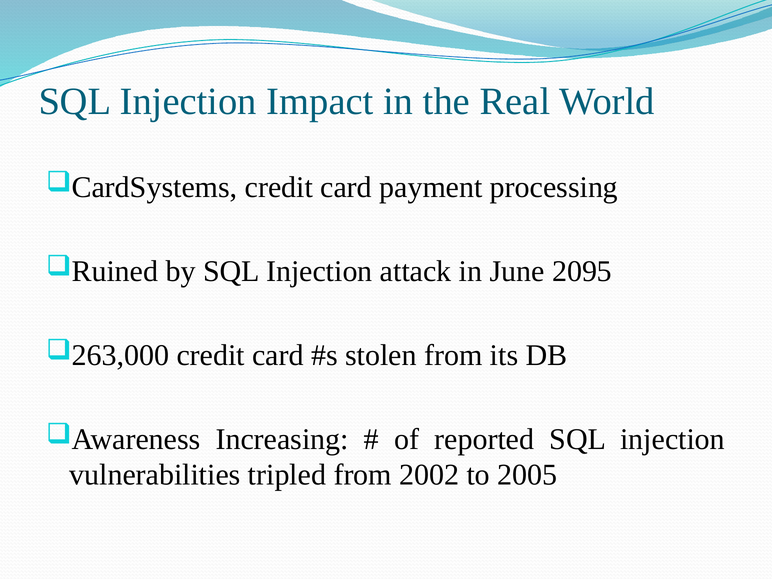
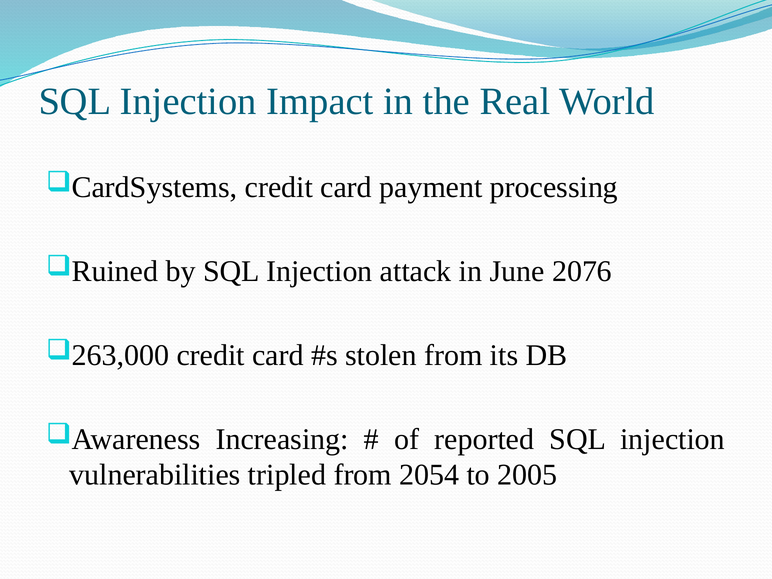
2095: 2095 -> 2076
2002: 2002 -> 2054
